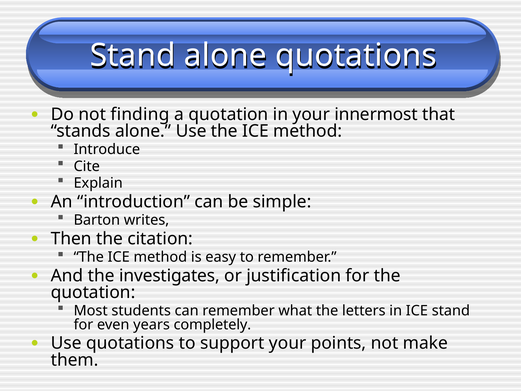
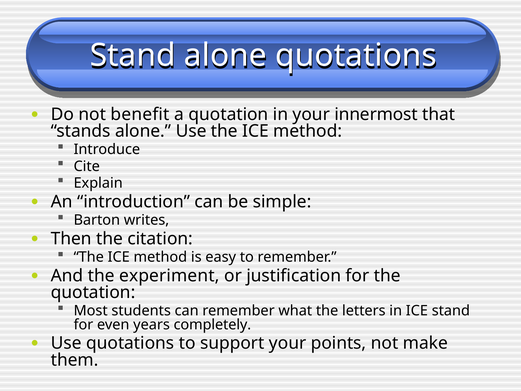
finding: finding -> benefit
investigates: investigates -> experiment
